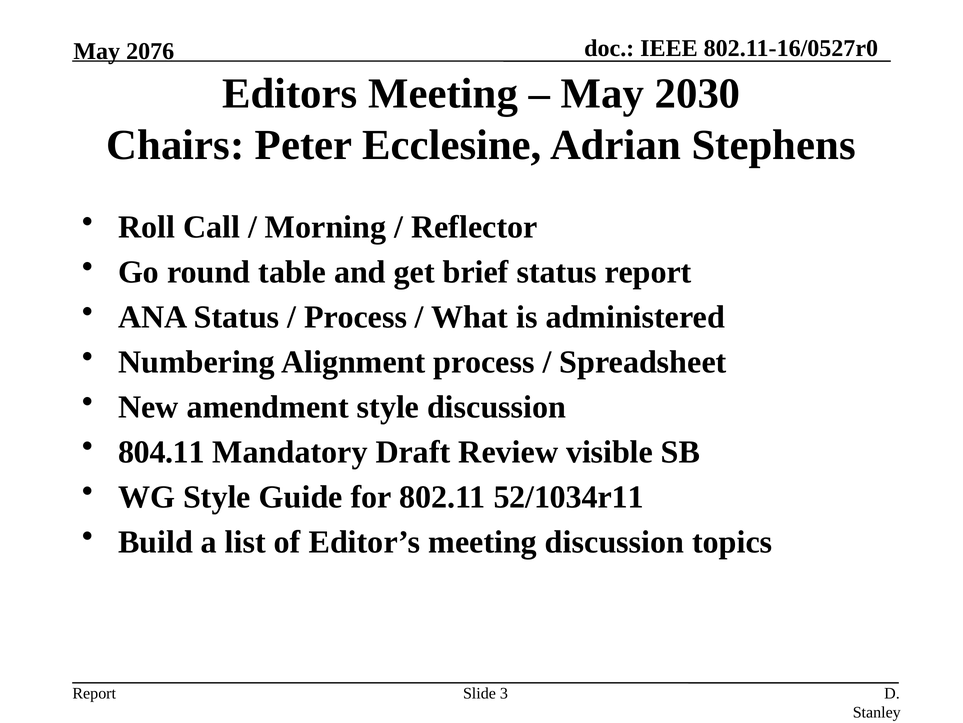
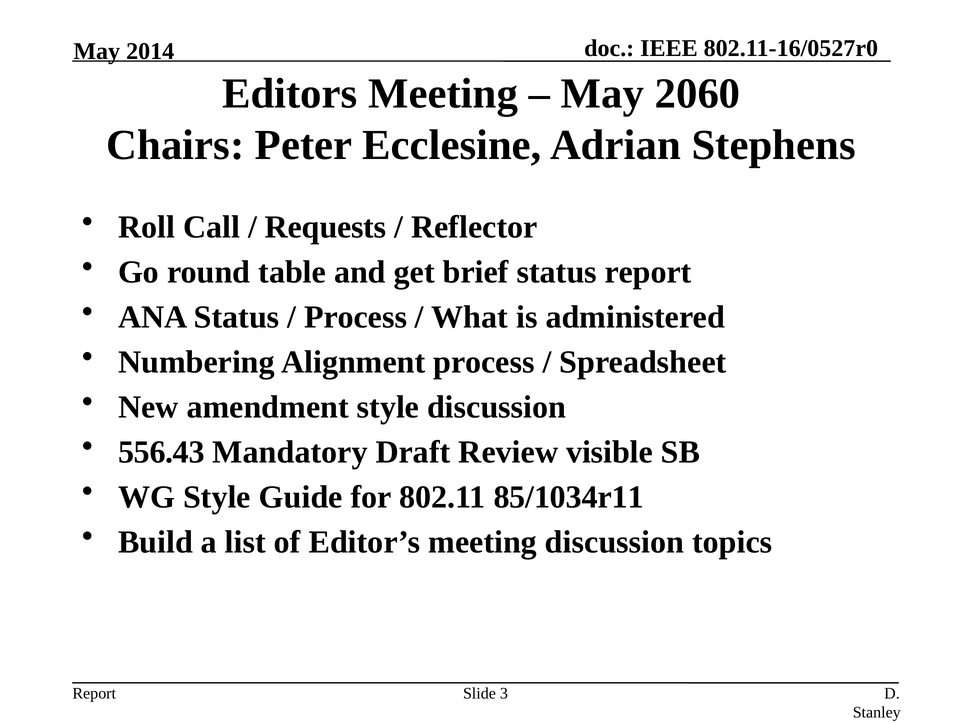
2076: 2076 -> 2014
2030: 2030 -> 2060
Morning: Morning -> Requests
804.11: 804.11 -> 556.43
52/1034r11: 52/1034r11 -> 85/1034r11
